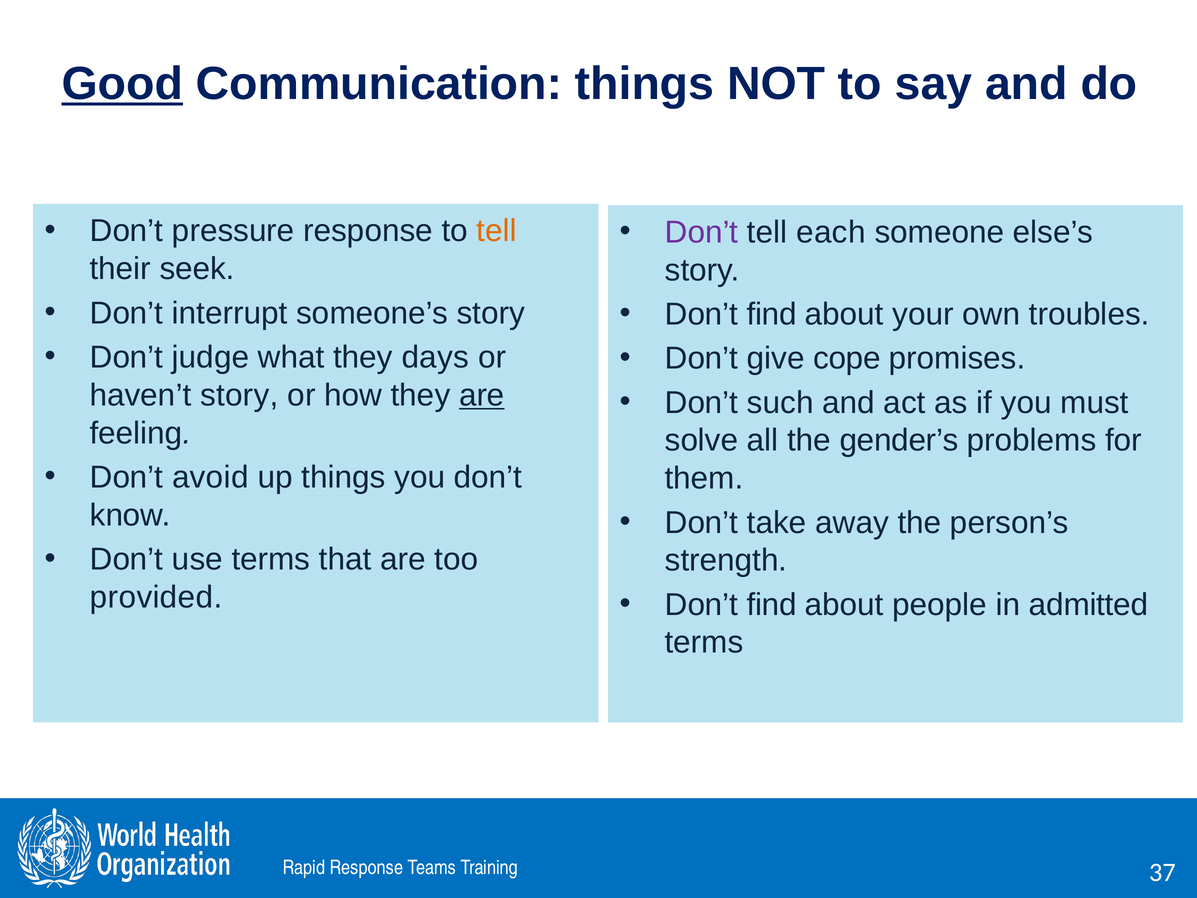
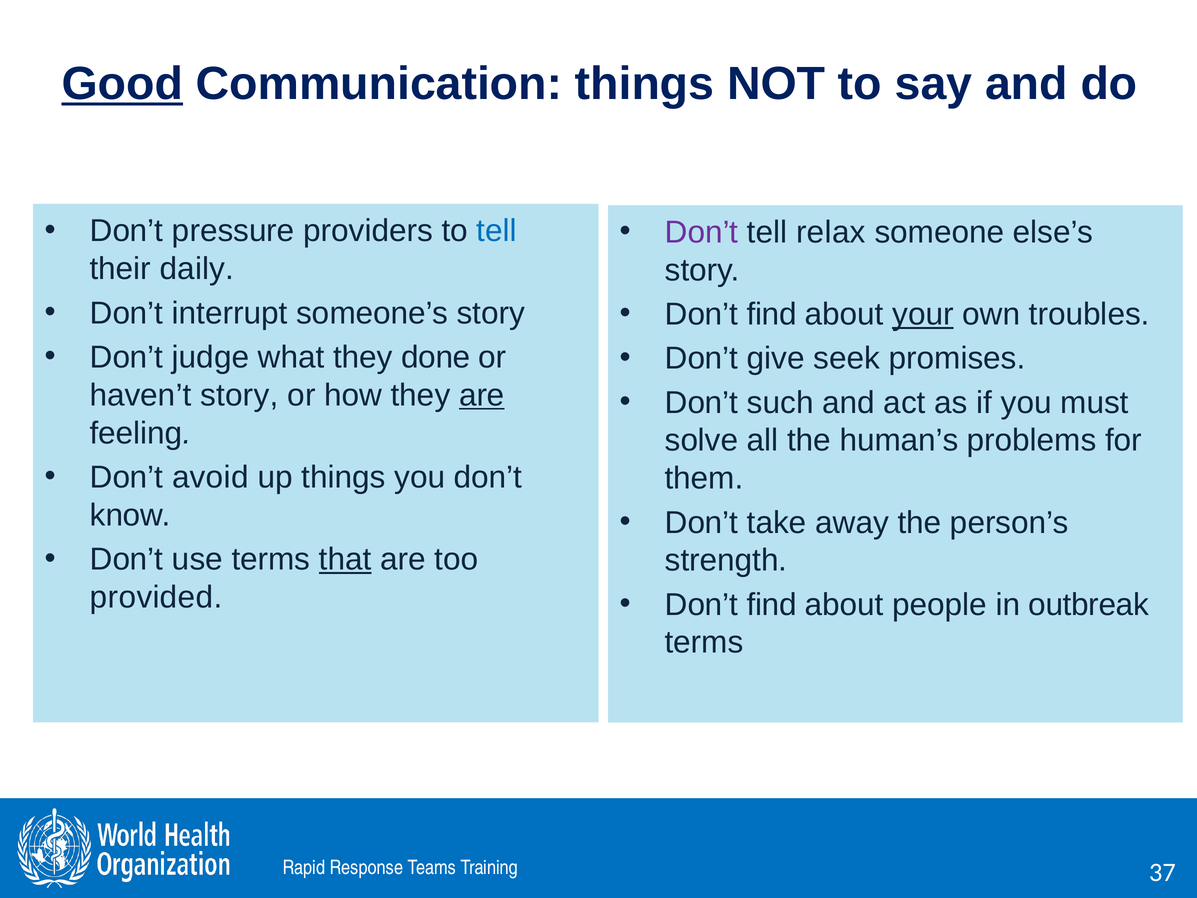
pressure response: response -> providers
tell at (497, 231) colour: orange -> blue
each: each -> relax
seek: seek -> daily
your underline: none -> present
days: days -> done
cope: cope -> seek
gender’s: gender’s -> human’s
that underline: none -> present
admitted: admitted -> outbreak
